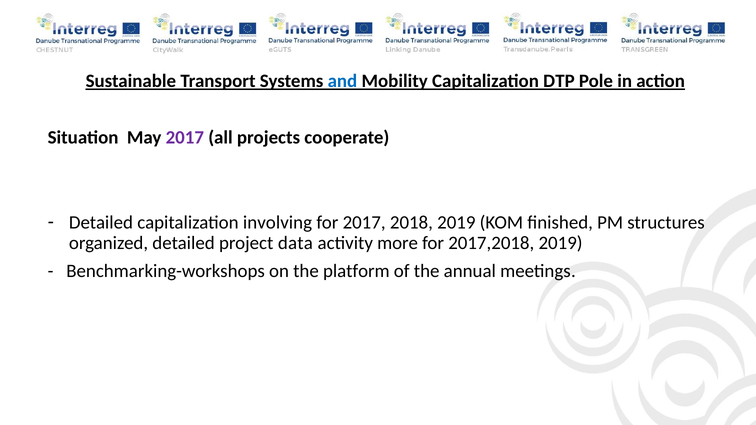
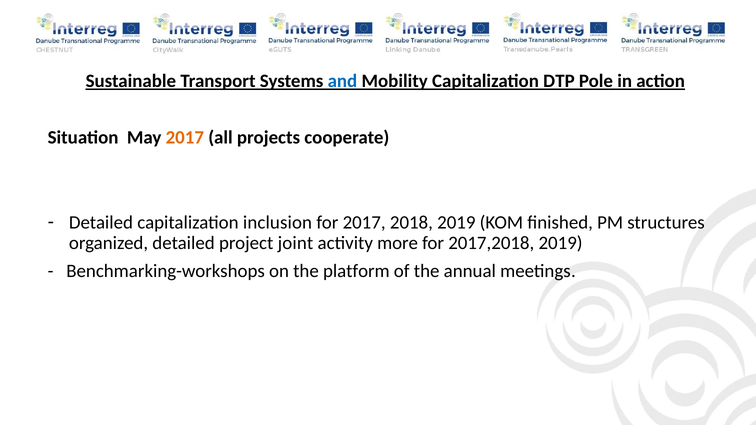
2017 at (185, 138) colour: purple -> orange
involving: involving -> inclusion
data: data -> joint
